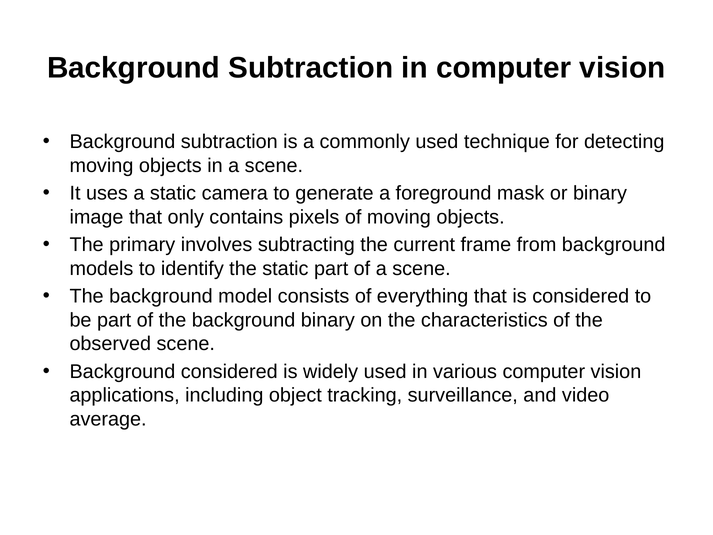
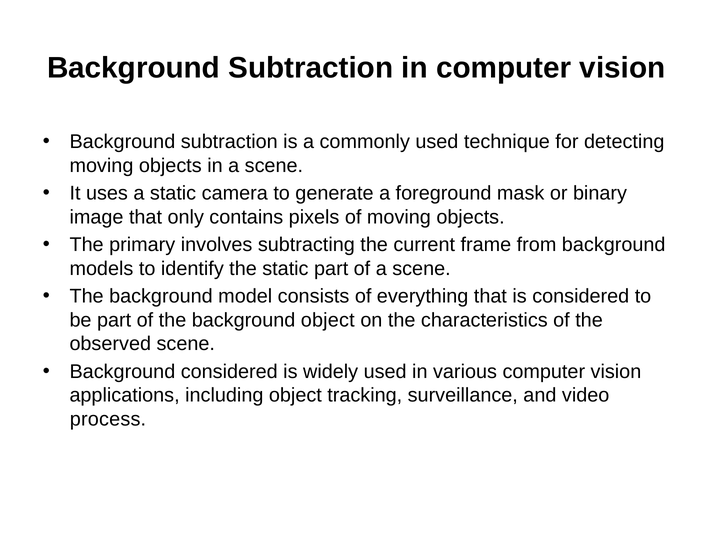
background binary: binary -> object
average: average -> process
